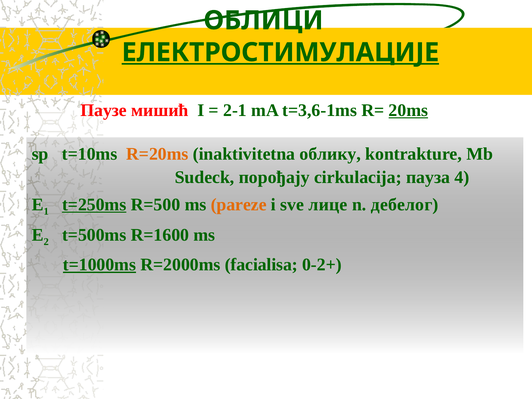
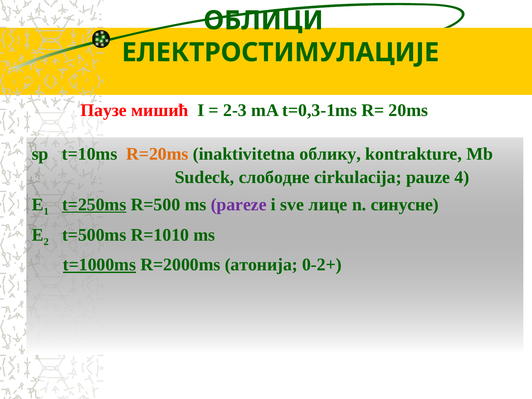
ЕЛЕКТРОСТИМУЛАЦИЈЕ underline: present -> none
2-1: 2-1 -> 2-3
t=3,6-1ms: t=3,6-1ms -> t=0,3-1ms
20ms underline: present -> none
порођају: порођају -> слободне
пауза: пауза -> pauze
pareze colour: orange -> purple
дебелог: дебелог -> синусне
R=1600: R=1600 -> R=1010
facialisa: facialisa -> атонија
